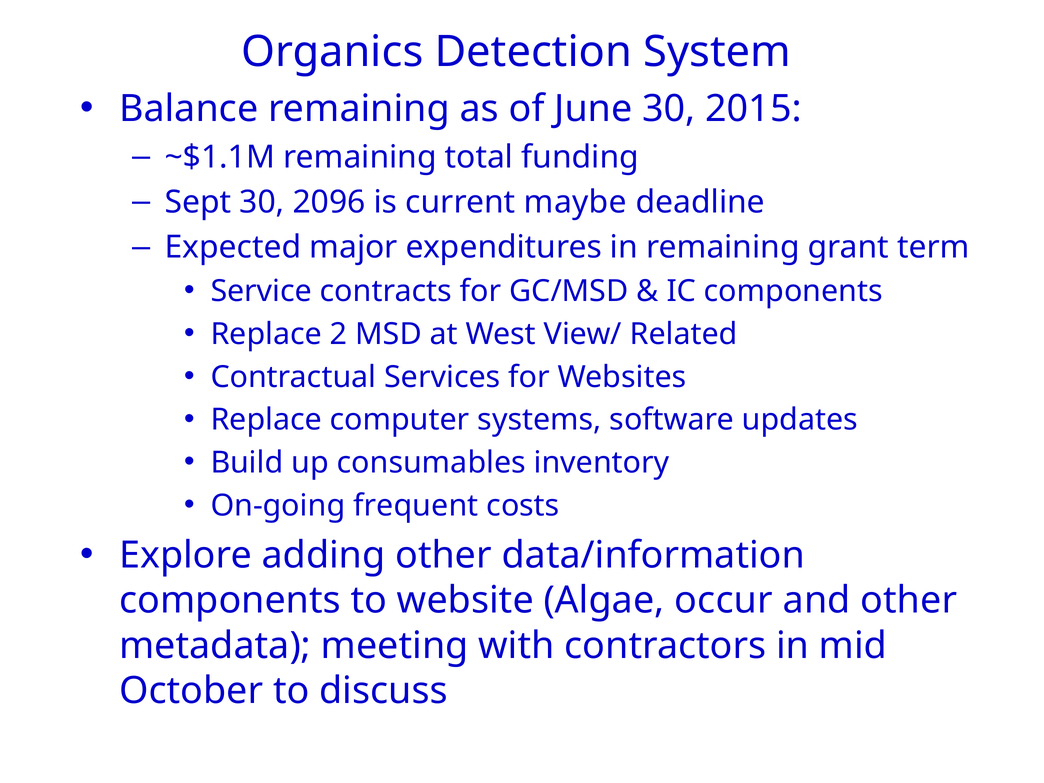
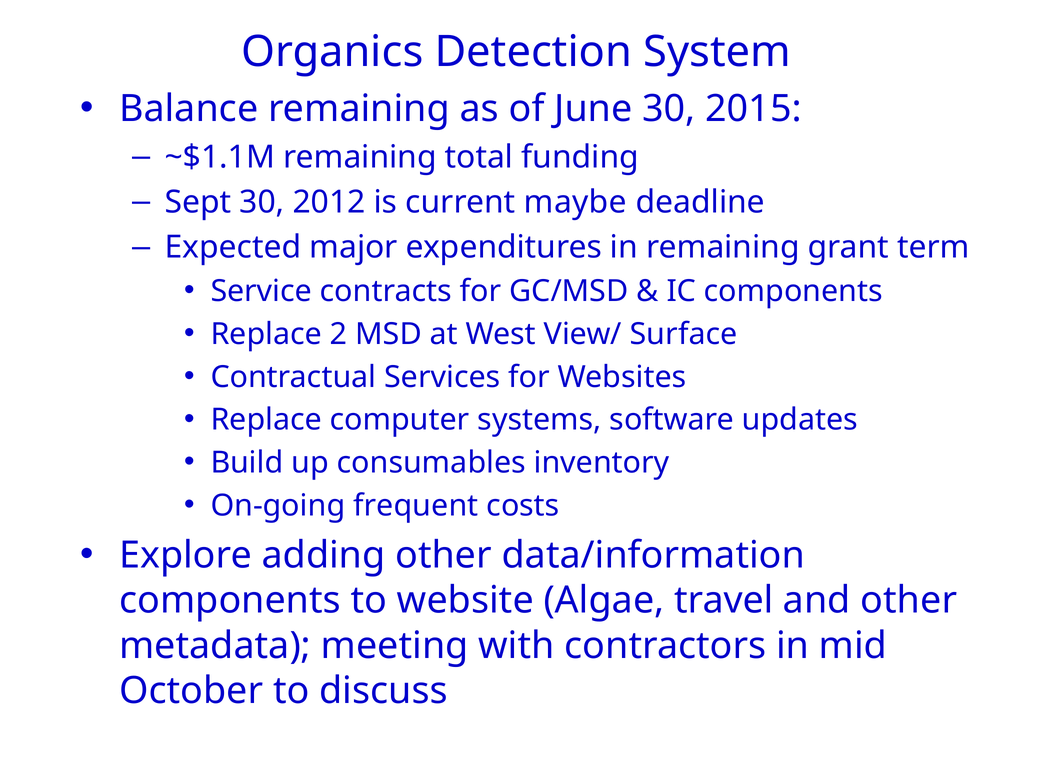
2096: 2096 -> 2012
Related: Related -> Surface
occur: occur -> travel
